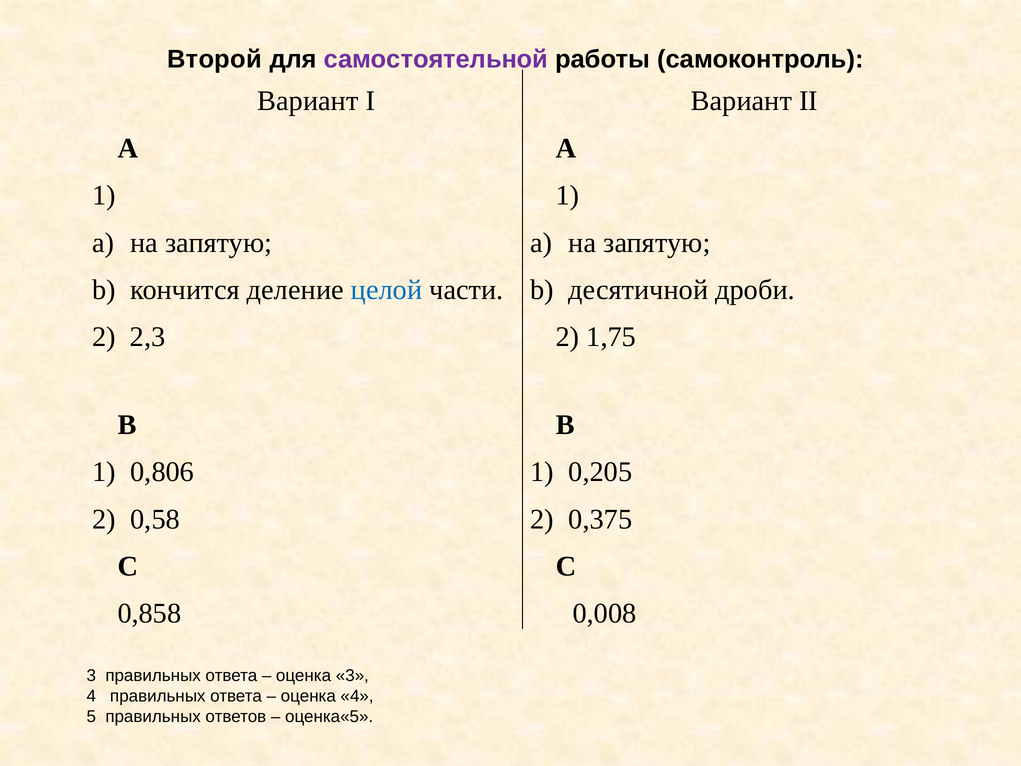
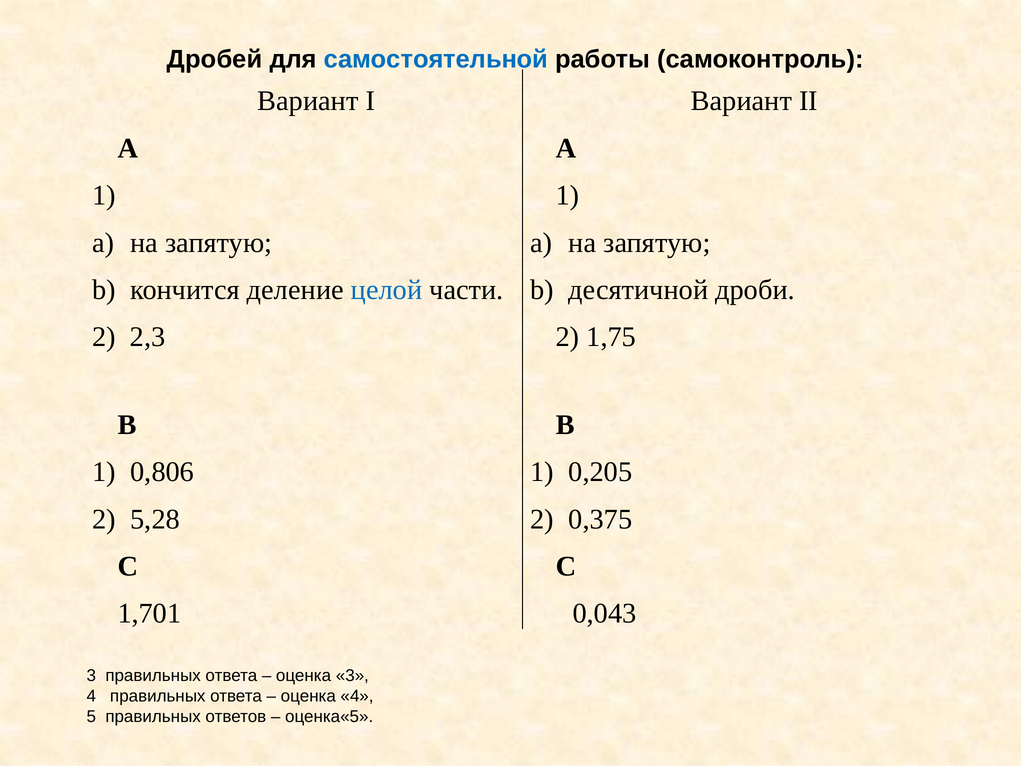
Второй: Второй -> Дробей
самостоятельной colour: purple -> blue
0,58: 0,58 -> 5,28
0,858: 0,858 -> 1,701
0,008: 0,008 -> 0,043
